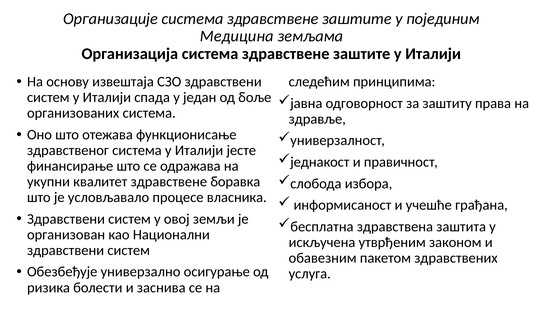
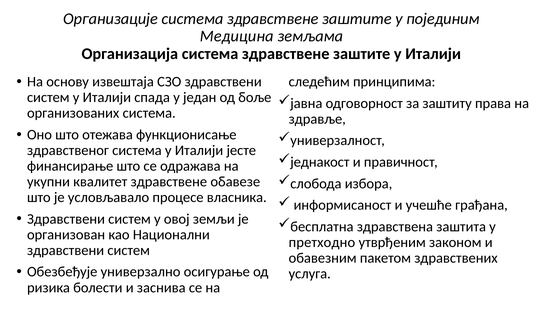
боравка: боравка -> обавезе
искључена: искључена -> претходно
